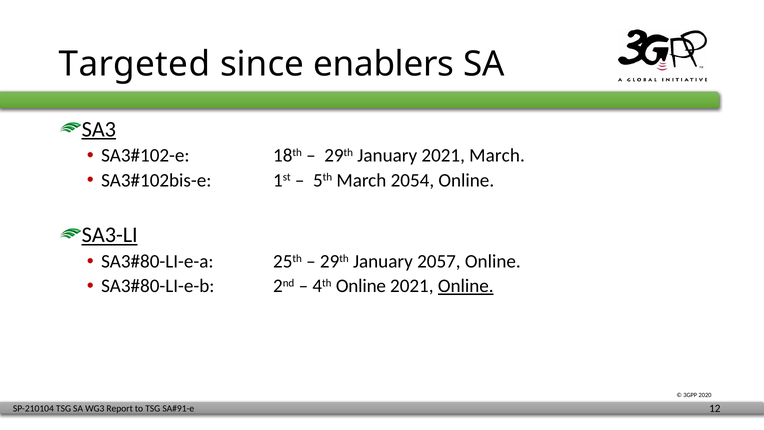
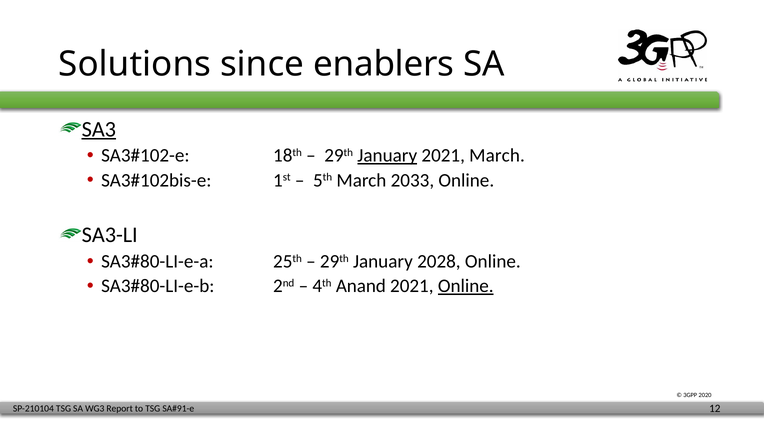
Targeted: Targeted -> Solutions
January at (387, 156) underline: none -> present
2054: 2054 -> 2033
SA3-LI underline: present -> none
2057: 2057 -> 2028
4th Online: Online -> Anand
